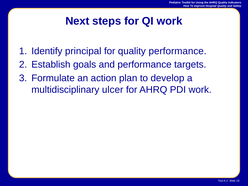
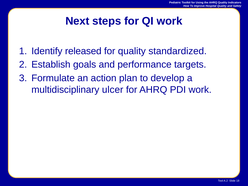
principal: principal -> released
quality performance: performance -> standardized
